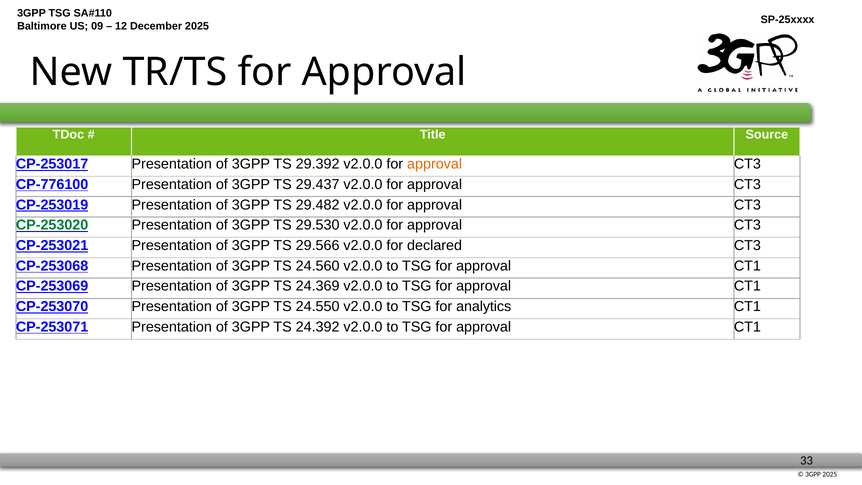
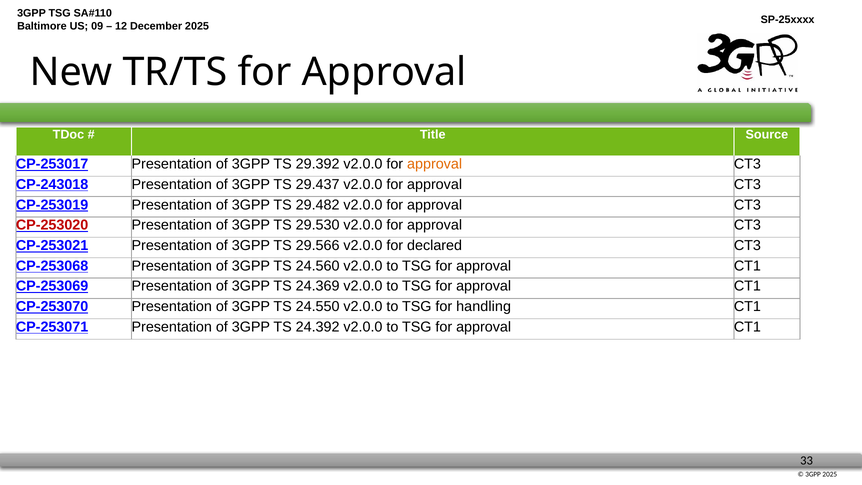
CP-776100: CP-776100 -> CP-243018
CP-253020 colour: green -> red
analytics: analytics -> handling
